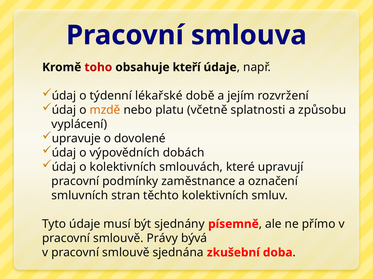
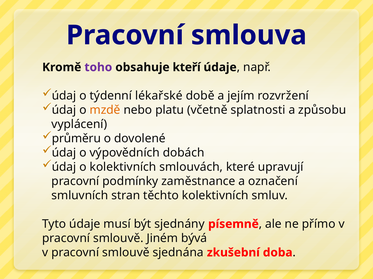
toho colour: red -> purple
upravuje: upravuje -> průměru
Právy: Právy -> Jiném
